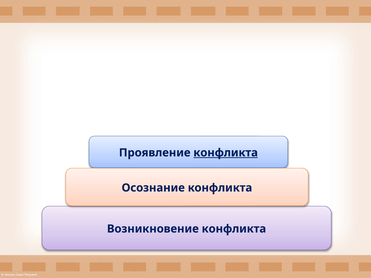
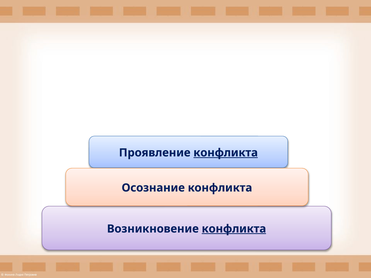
конфликта at (234, 229) underline: none -> present
